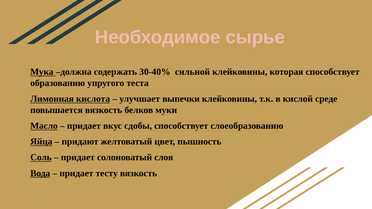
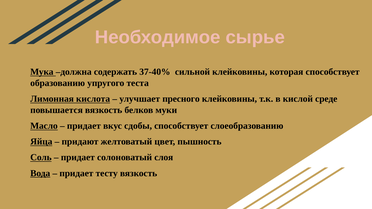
30-40%: 30-40% -> 37-40%
выпечки: выпечки -> пресного
